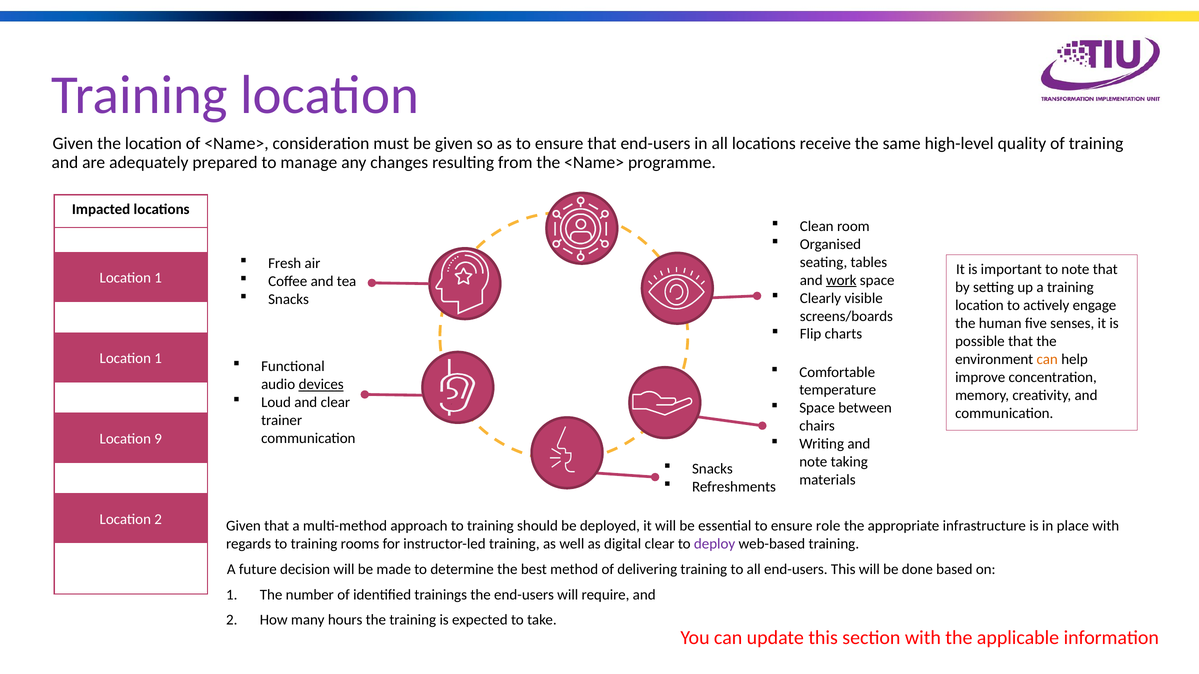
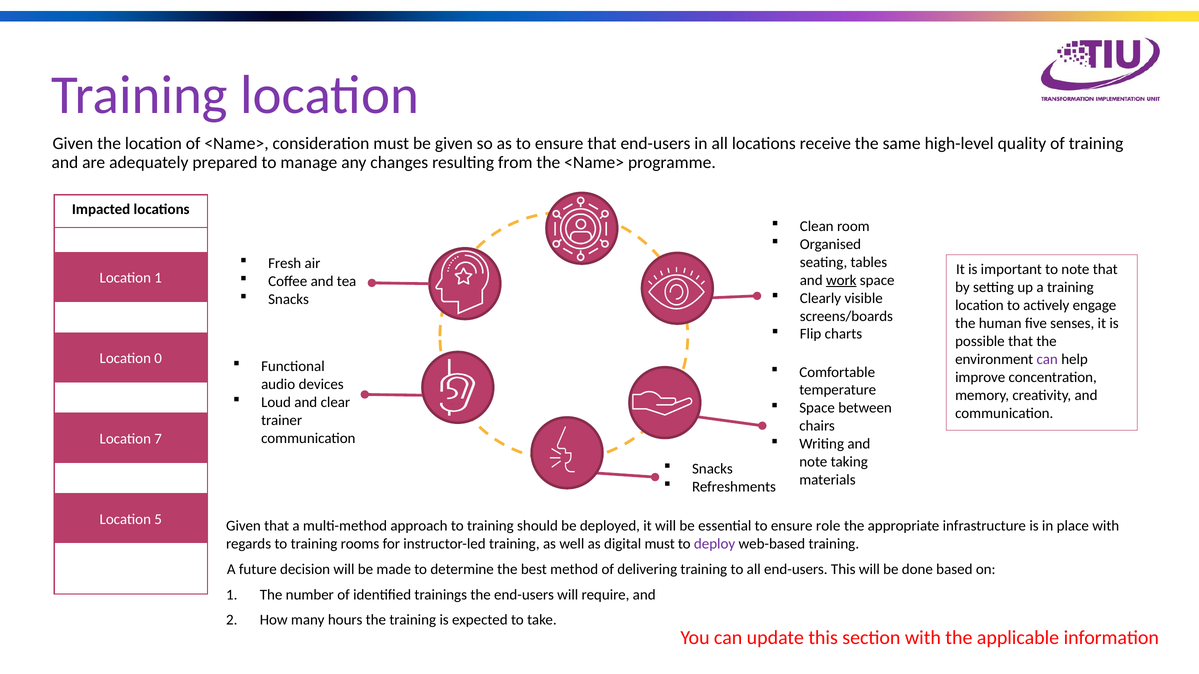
1 at (158, 359): 1 -> 0
can at (1047, 359) colour: orange -> purple
devices underline: present -> none
9: 9 -> 7
Location 2: 2 -> 5
digital clear: clear -> must
